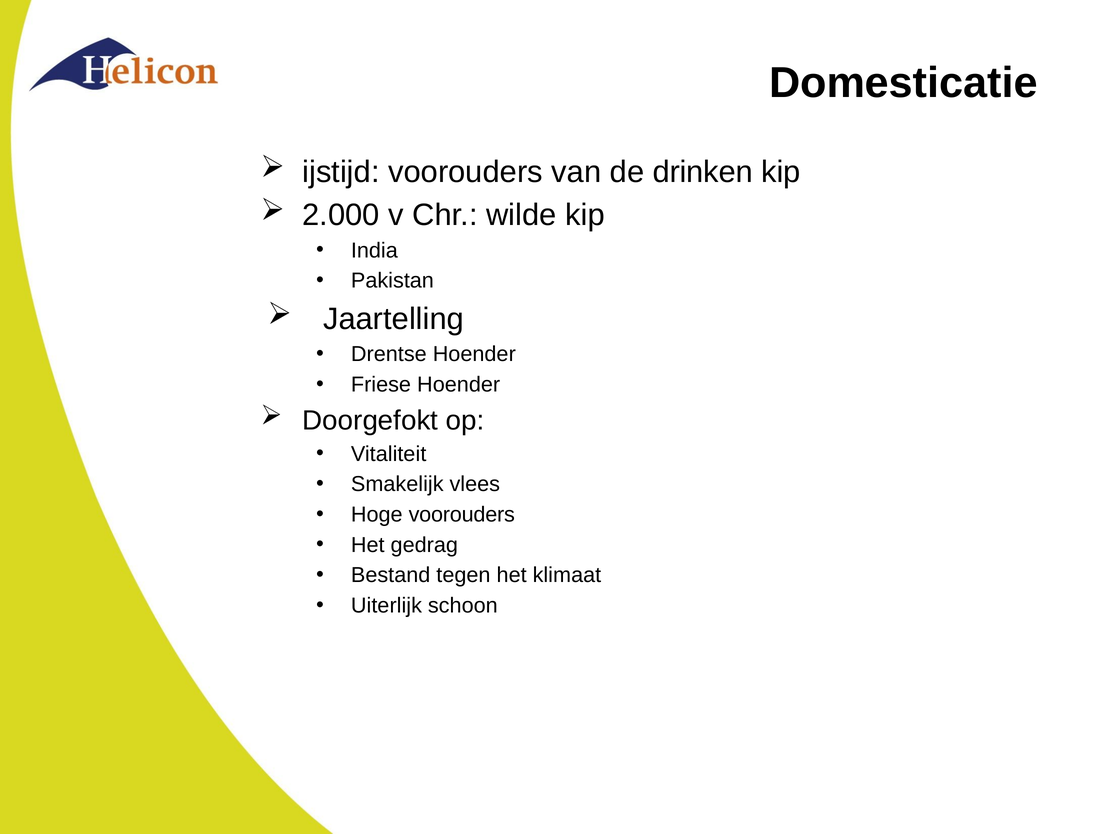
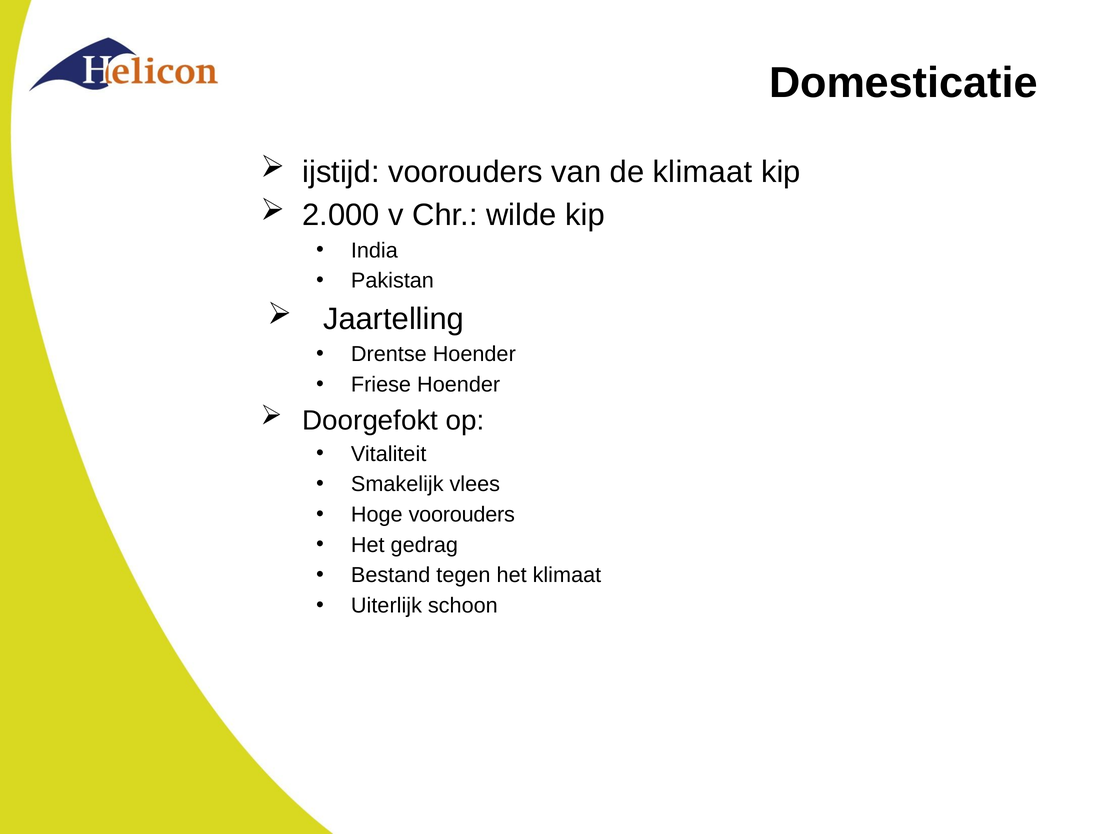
de drinken: drinken -> klimaat
